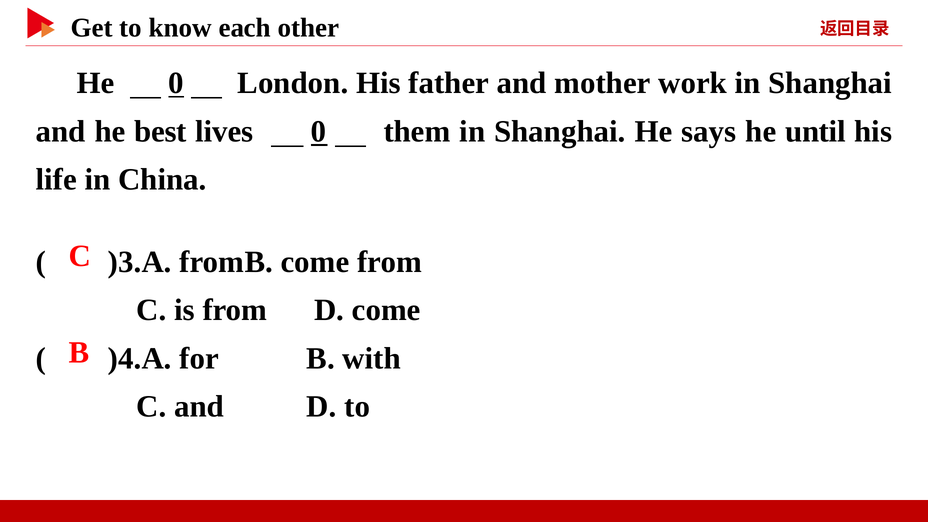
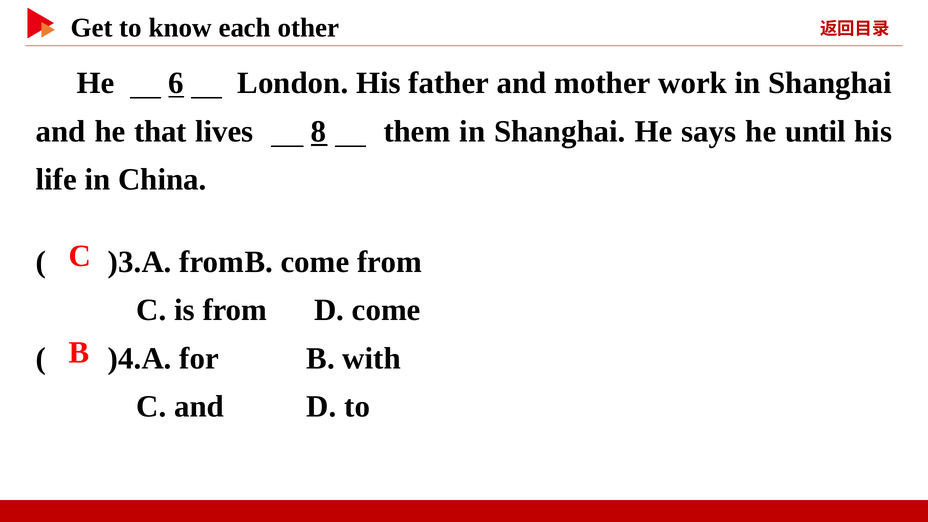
He 0: 0 -> 6
best: best -> that
lives 0: 0 -> 8
